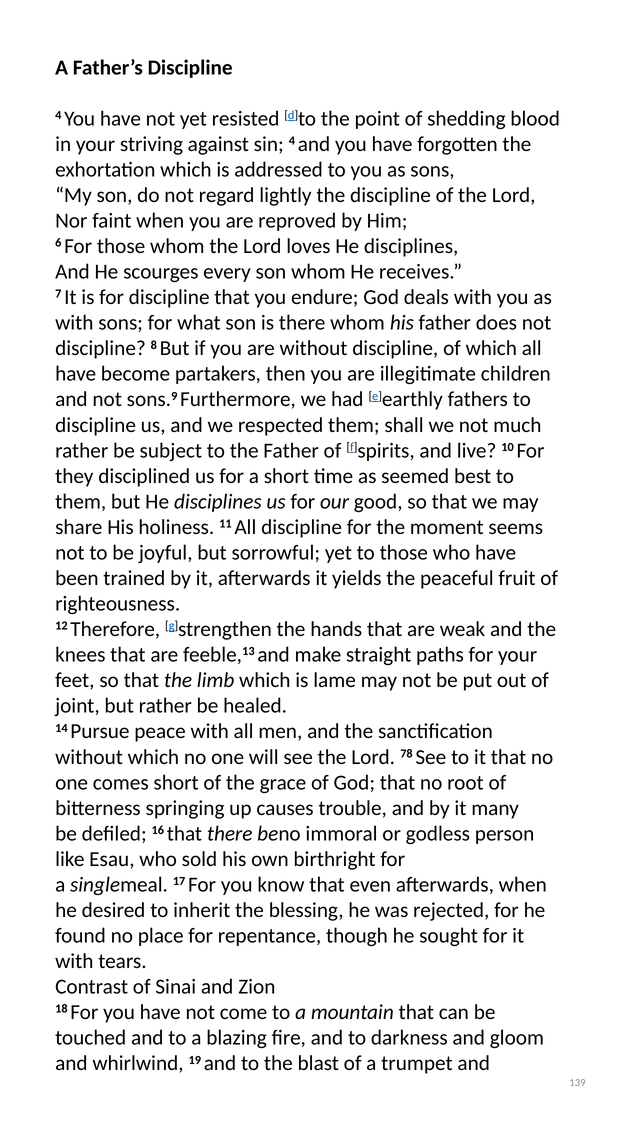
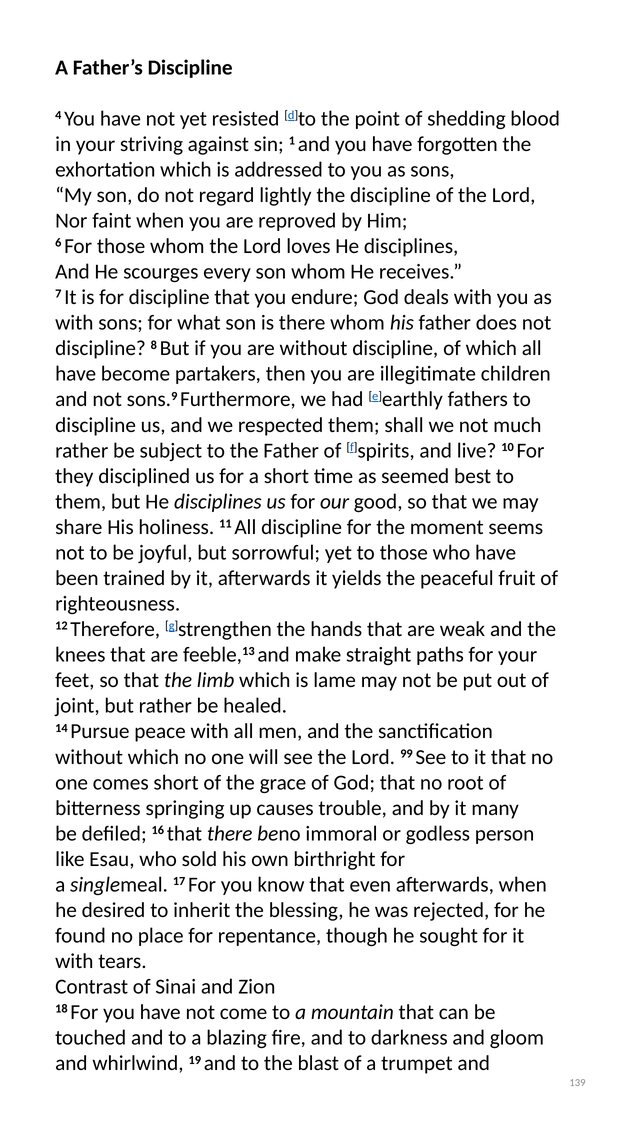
sin 4: 4 -> 1
78: 78 -> 99
